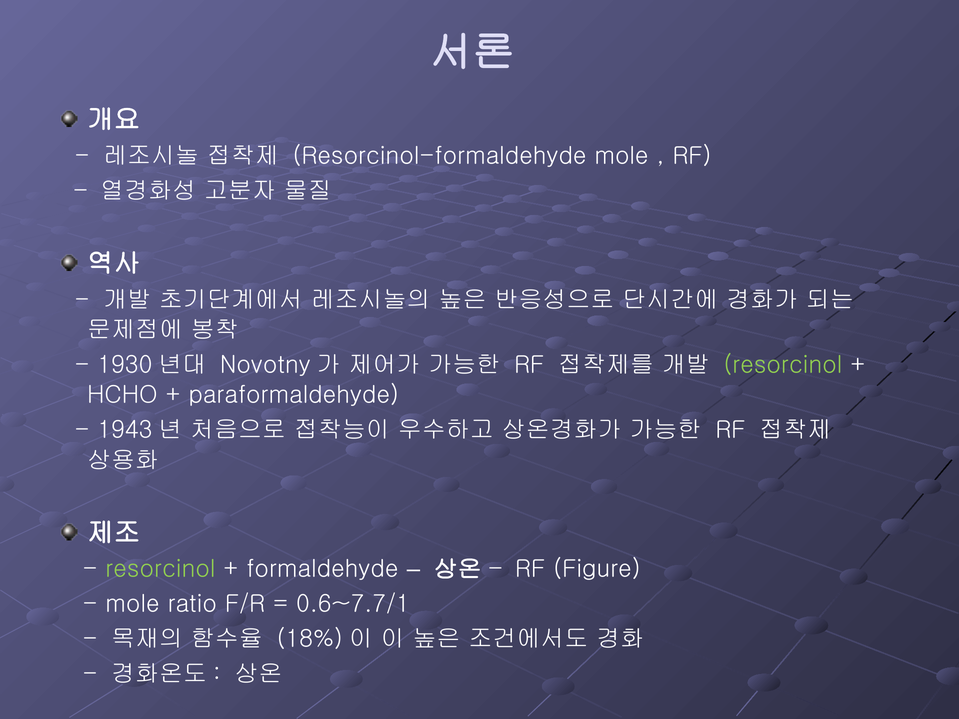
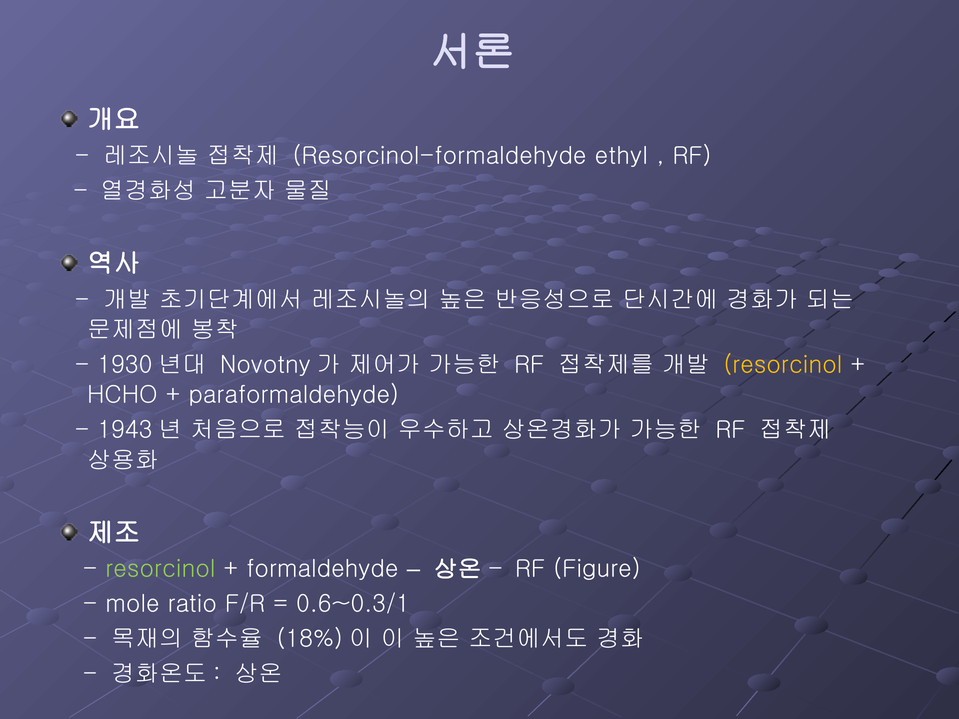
Resorcinol-formaldehyde mole: mole -> ethyl
resorcinol at (783, 365) colour: light green -> yellow
0.6~7.7/1: 0.6~7.7/1 -> 0.6~0.3/1
